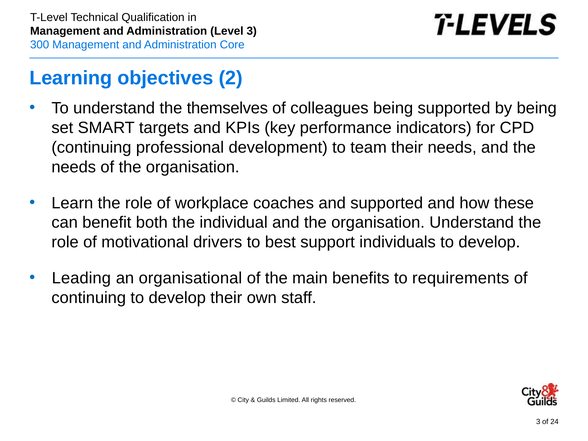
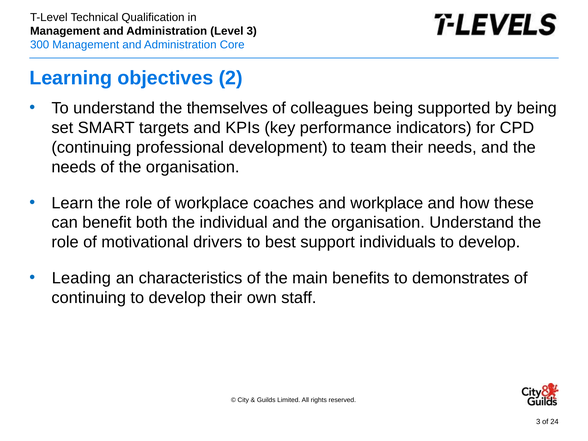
and supported: supported -> workplace
organisational: organisational -> characteristics
requirements: requirements -> demonstrates
